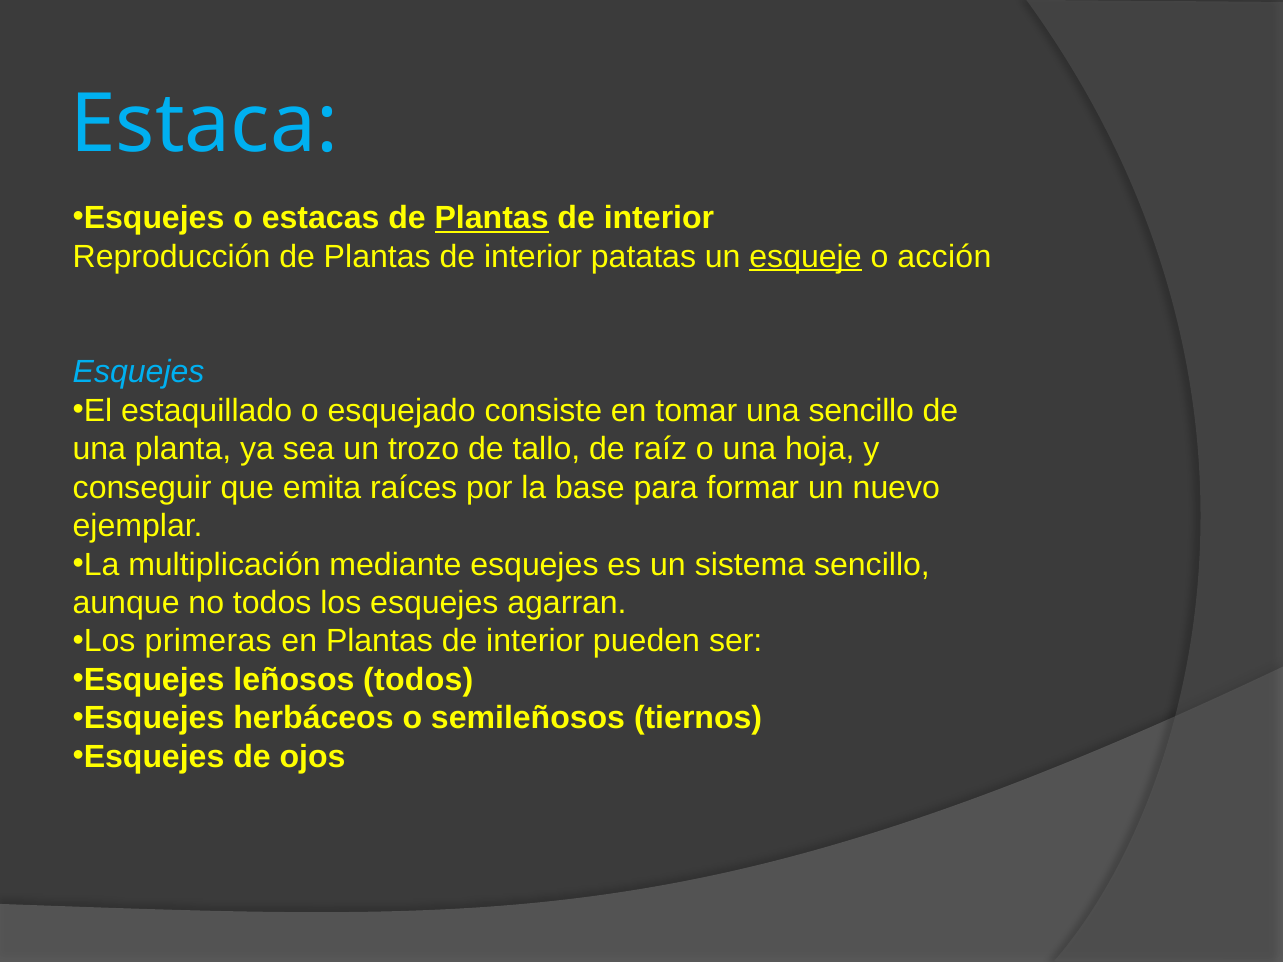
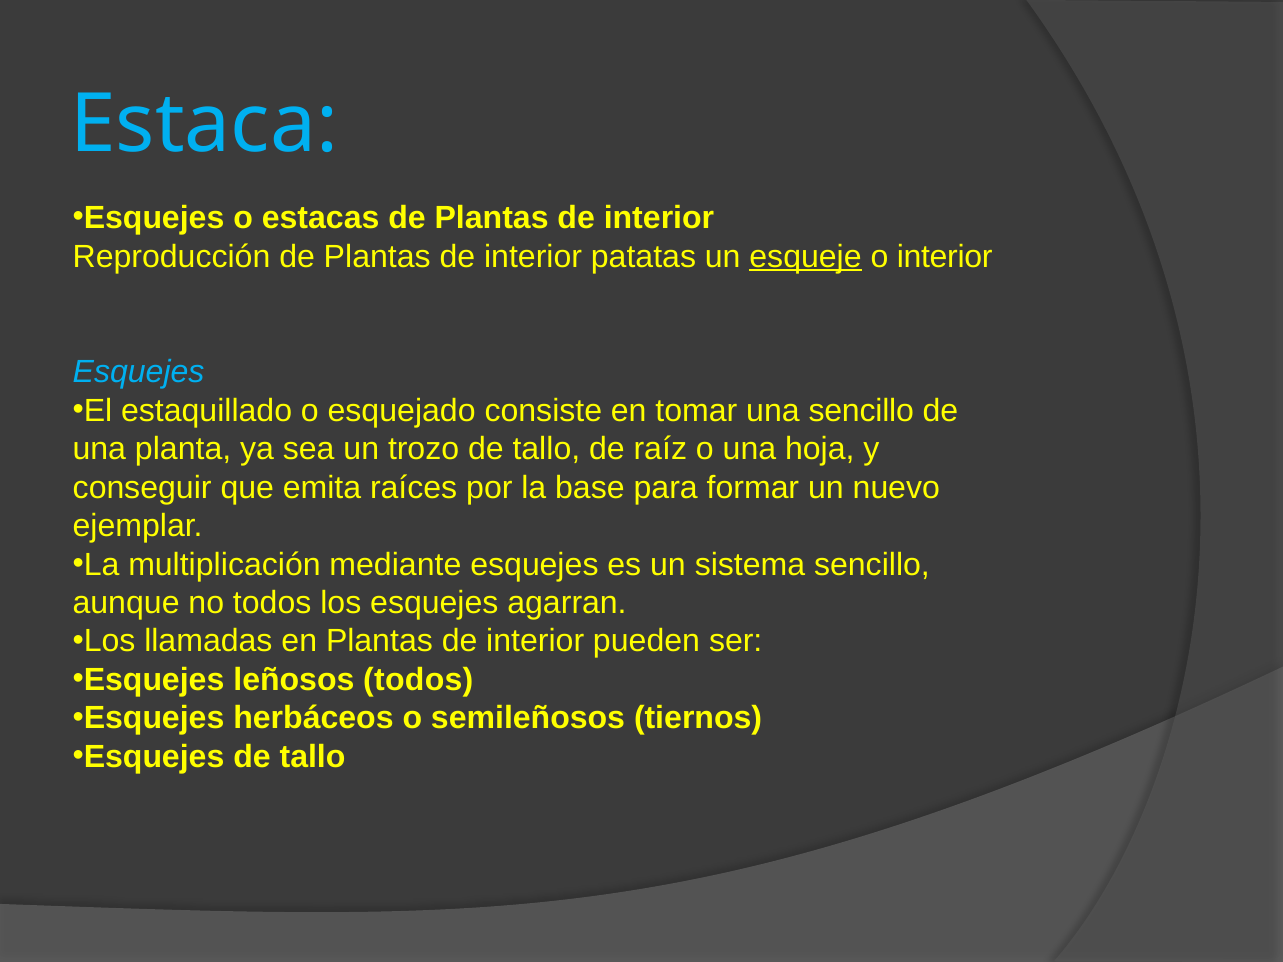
Plantas at (492, 218) underline: present -> none
o acción: acción -> interior
primeras: primeras -> llamadas
Esquejes de ojos: ojos -> tallo
